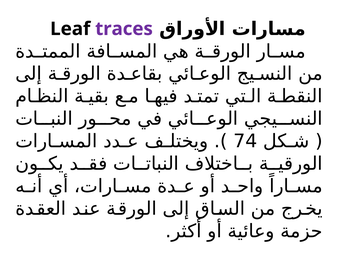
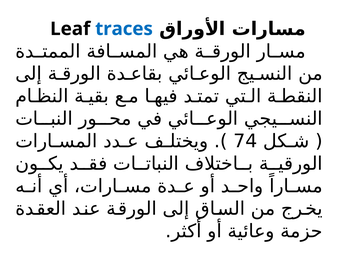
traces colour: purple -> blue
